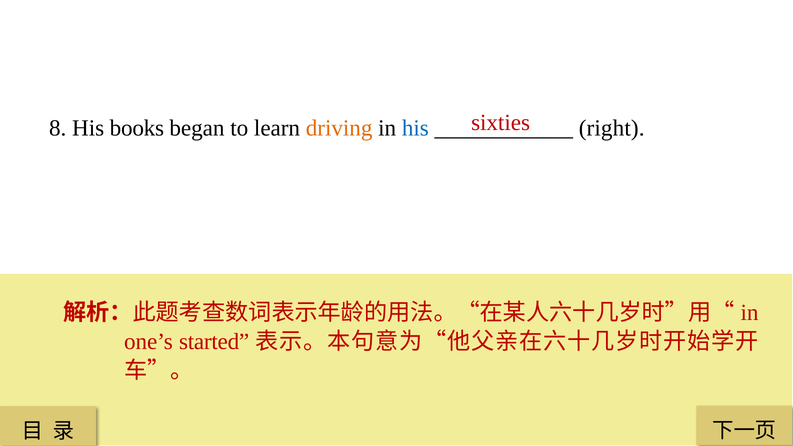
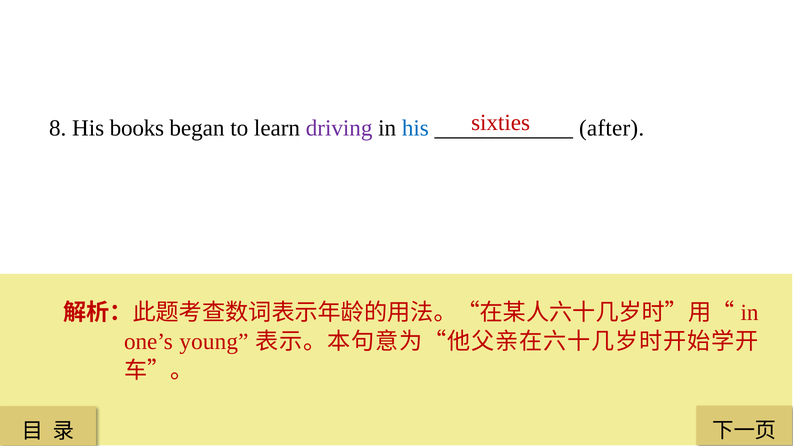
driving colour: orange -> purple
right: right -> after
started: started -> young
